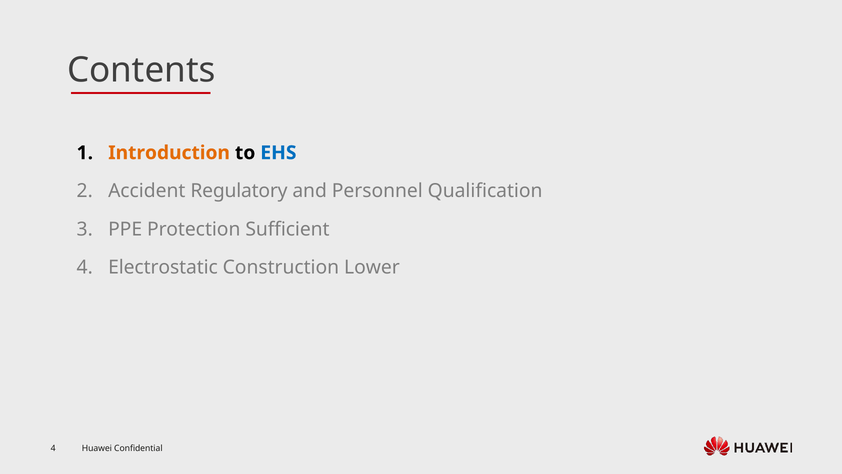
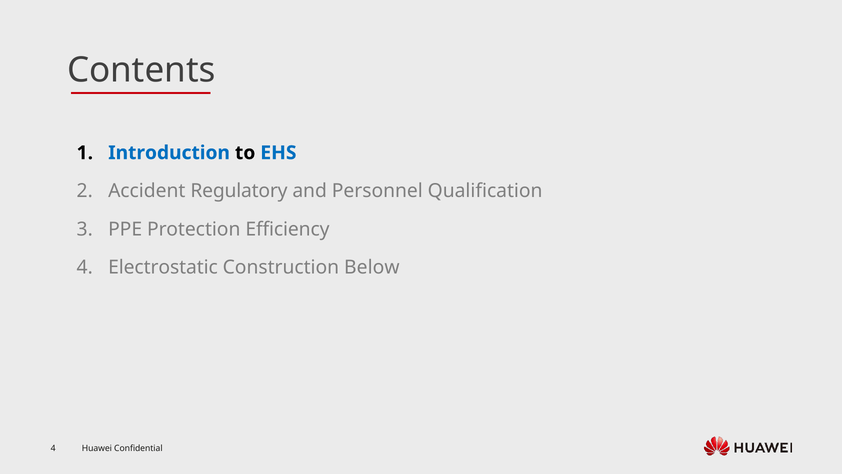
Introduction colour: orange -> blue
Sufficient: Sufficient -> Efficiency
Lower: Lower -> Below
